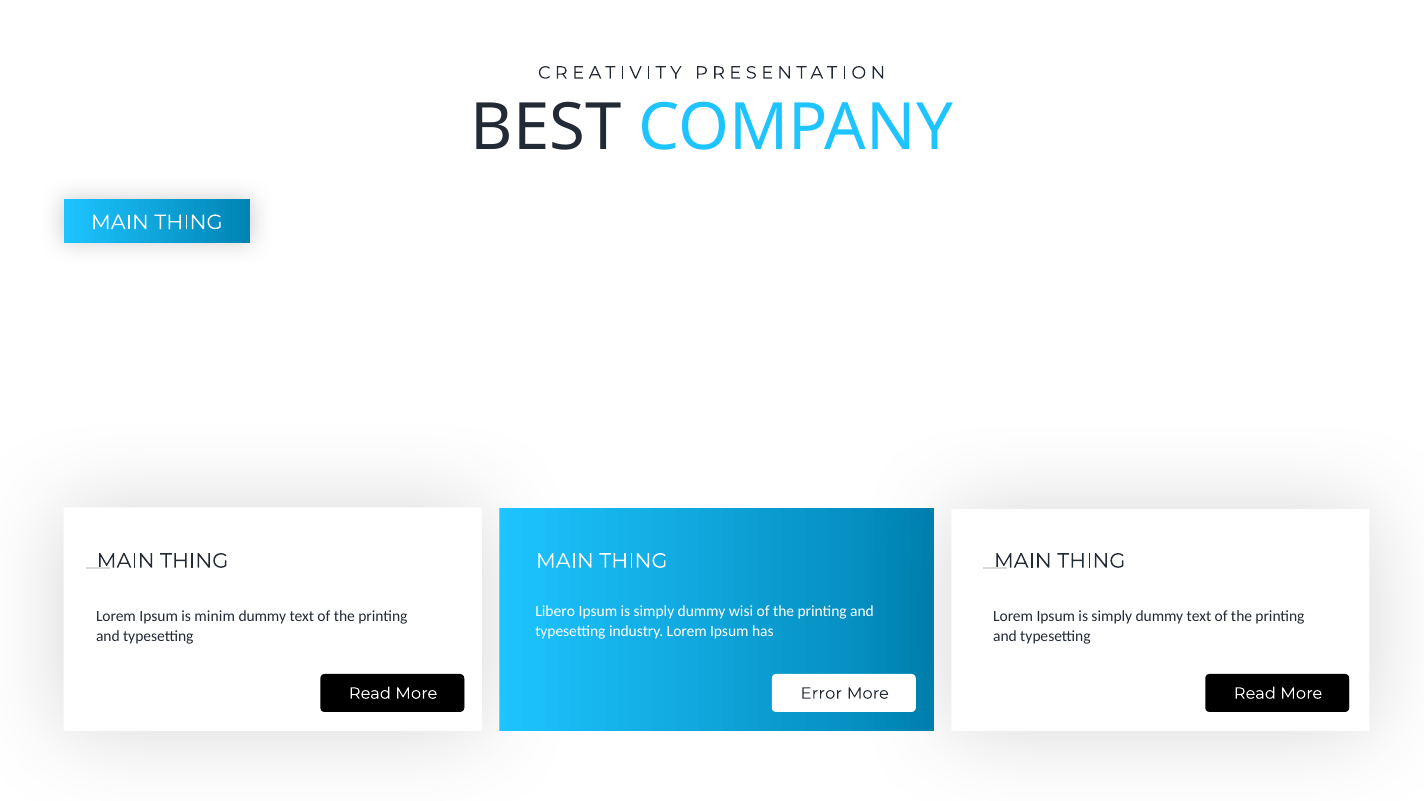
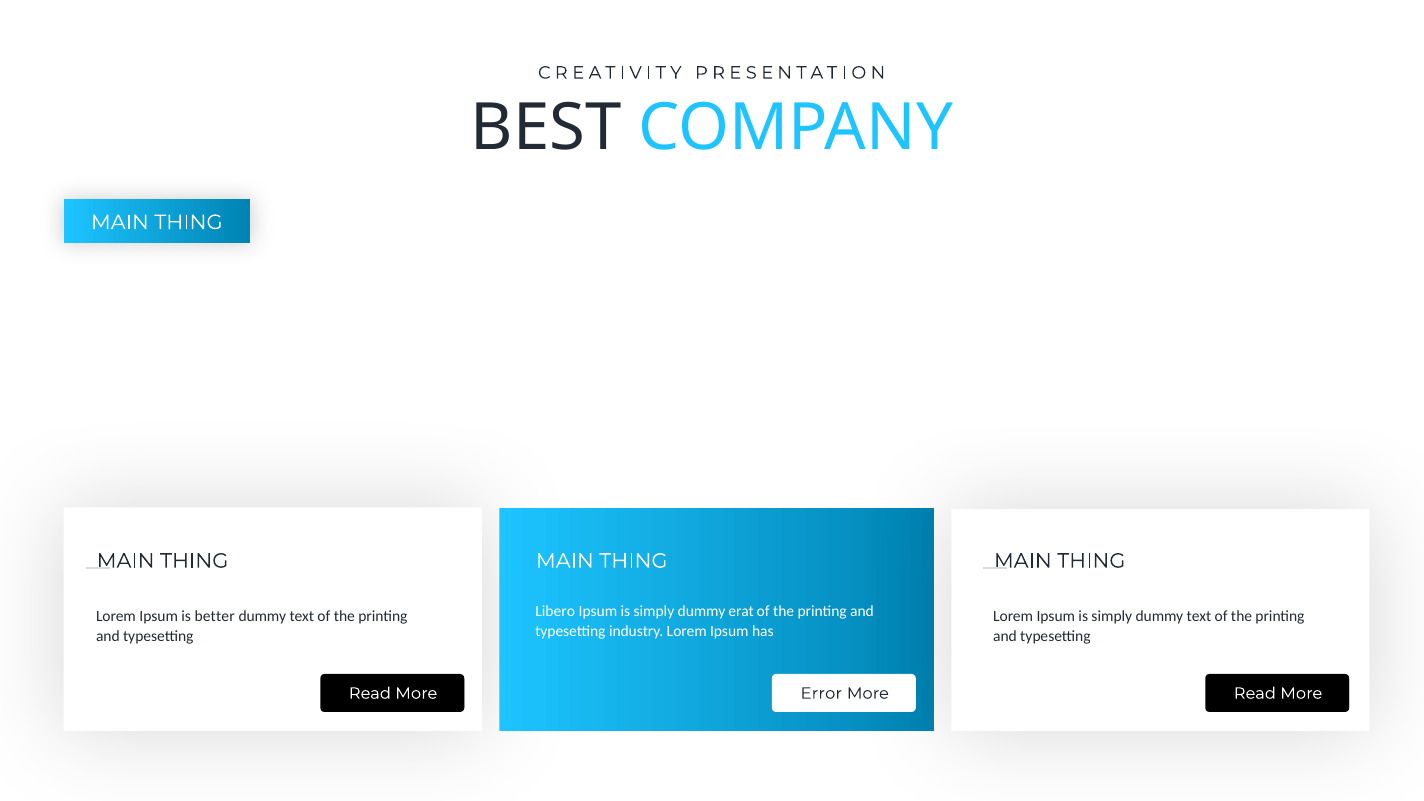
wisi: wisi -> erat
minim: minim -> better
